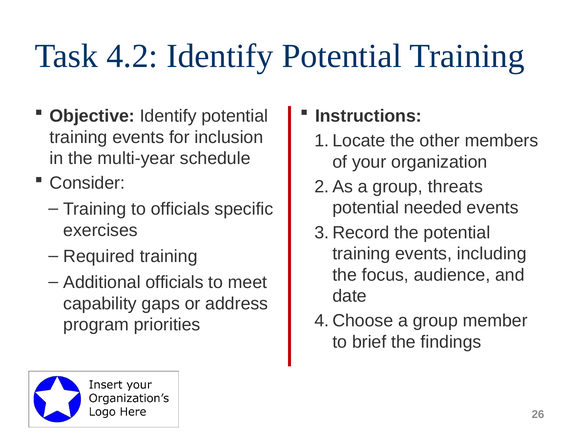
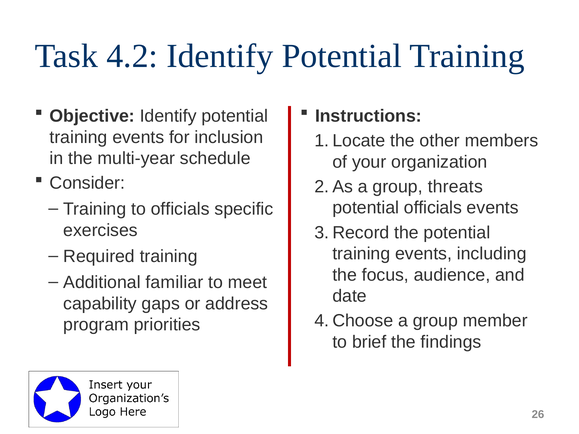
potential needed: needed -> officials
Additional officials: officials -> familiar
